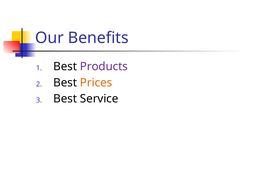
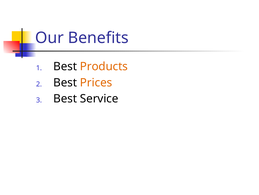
Products colour: purple -> orange
